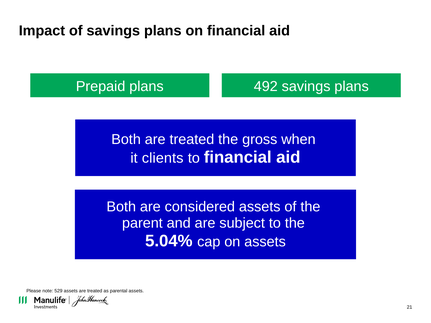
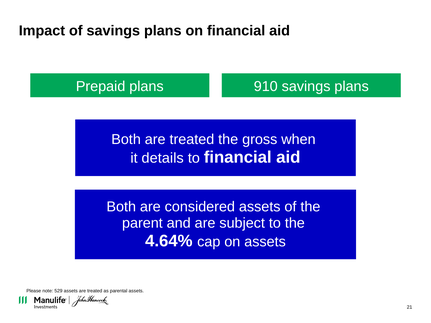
492: 492 -> 910
clients: clients -> details
5.04%: 5.04% -> 4.64%
